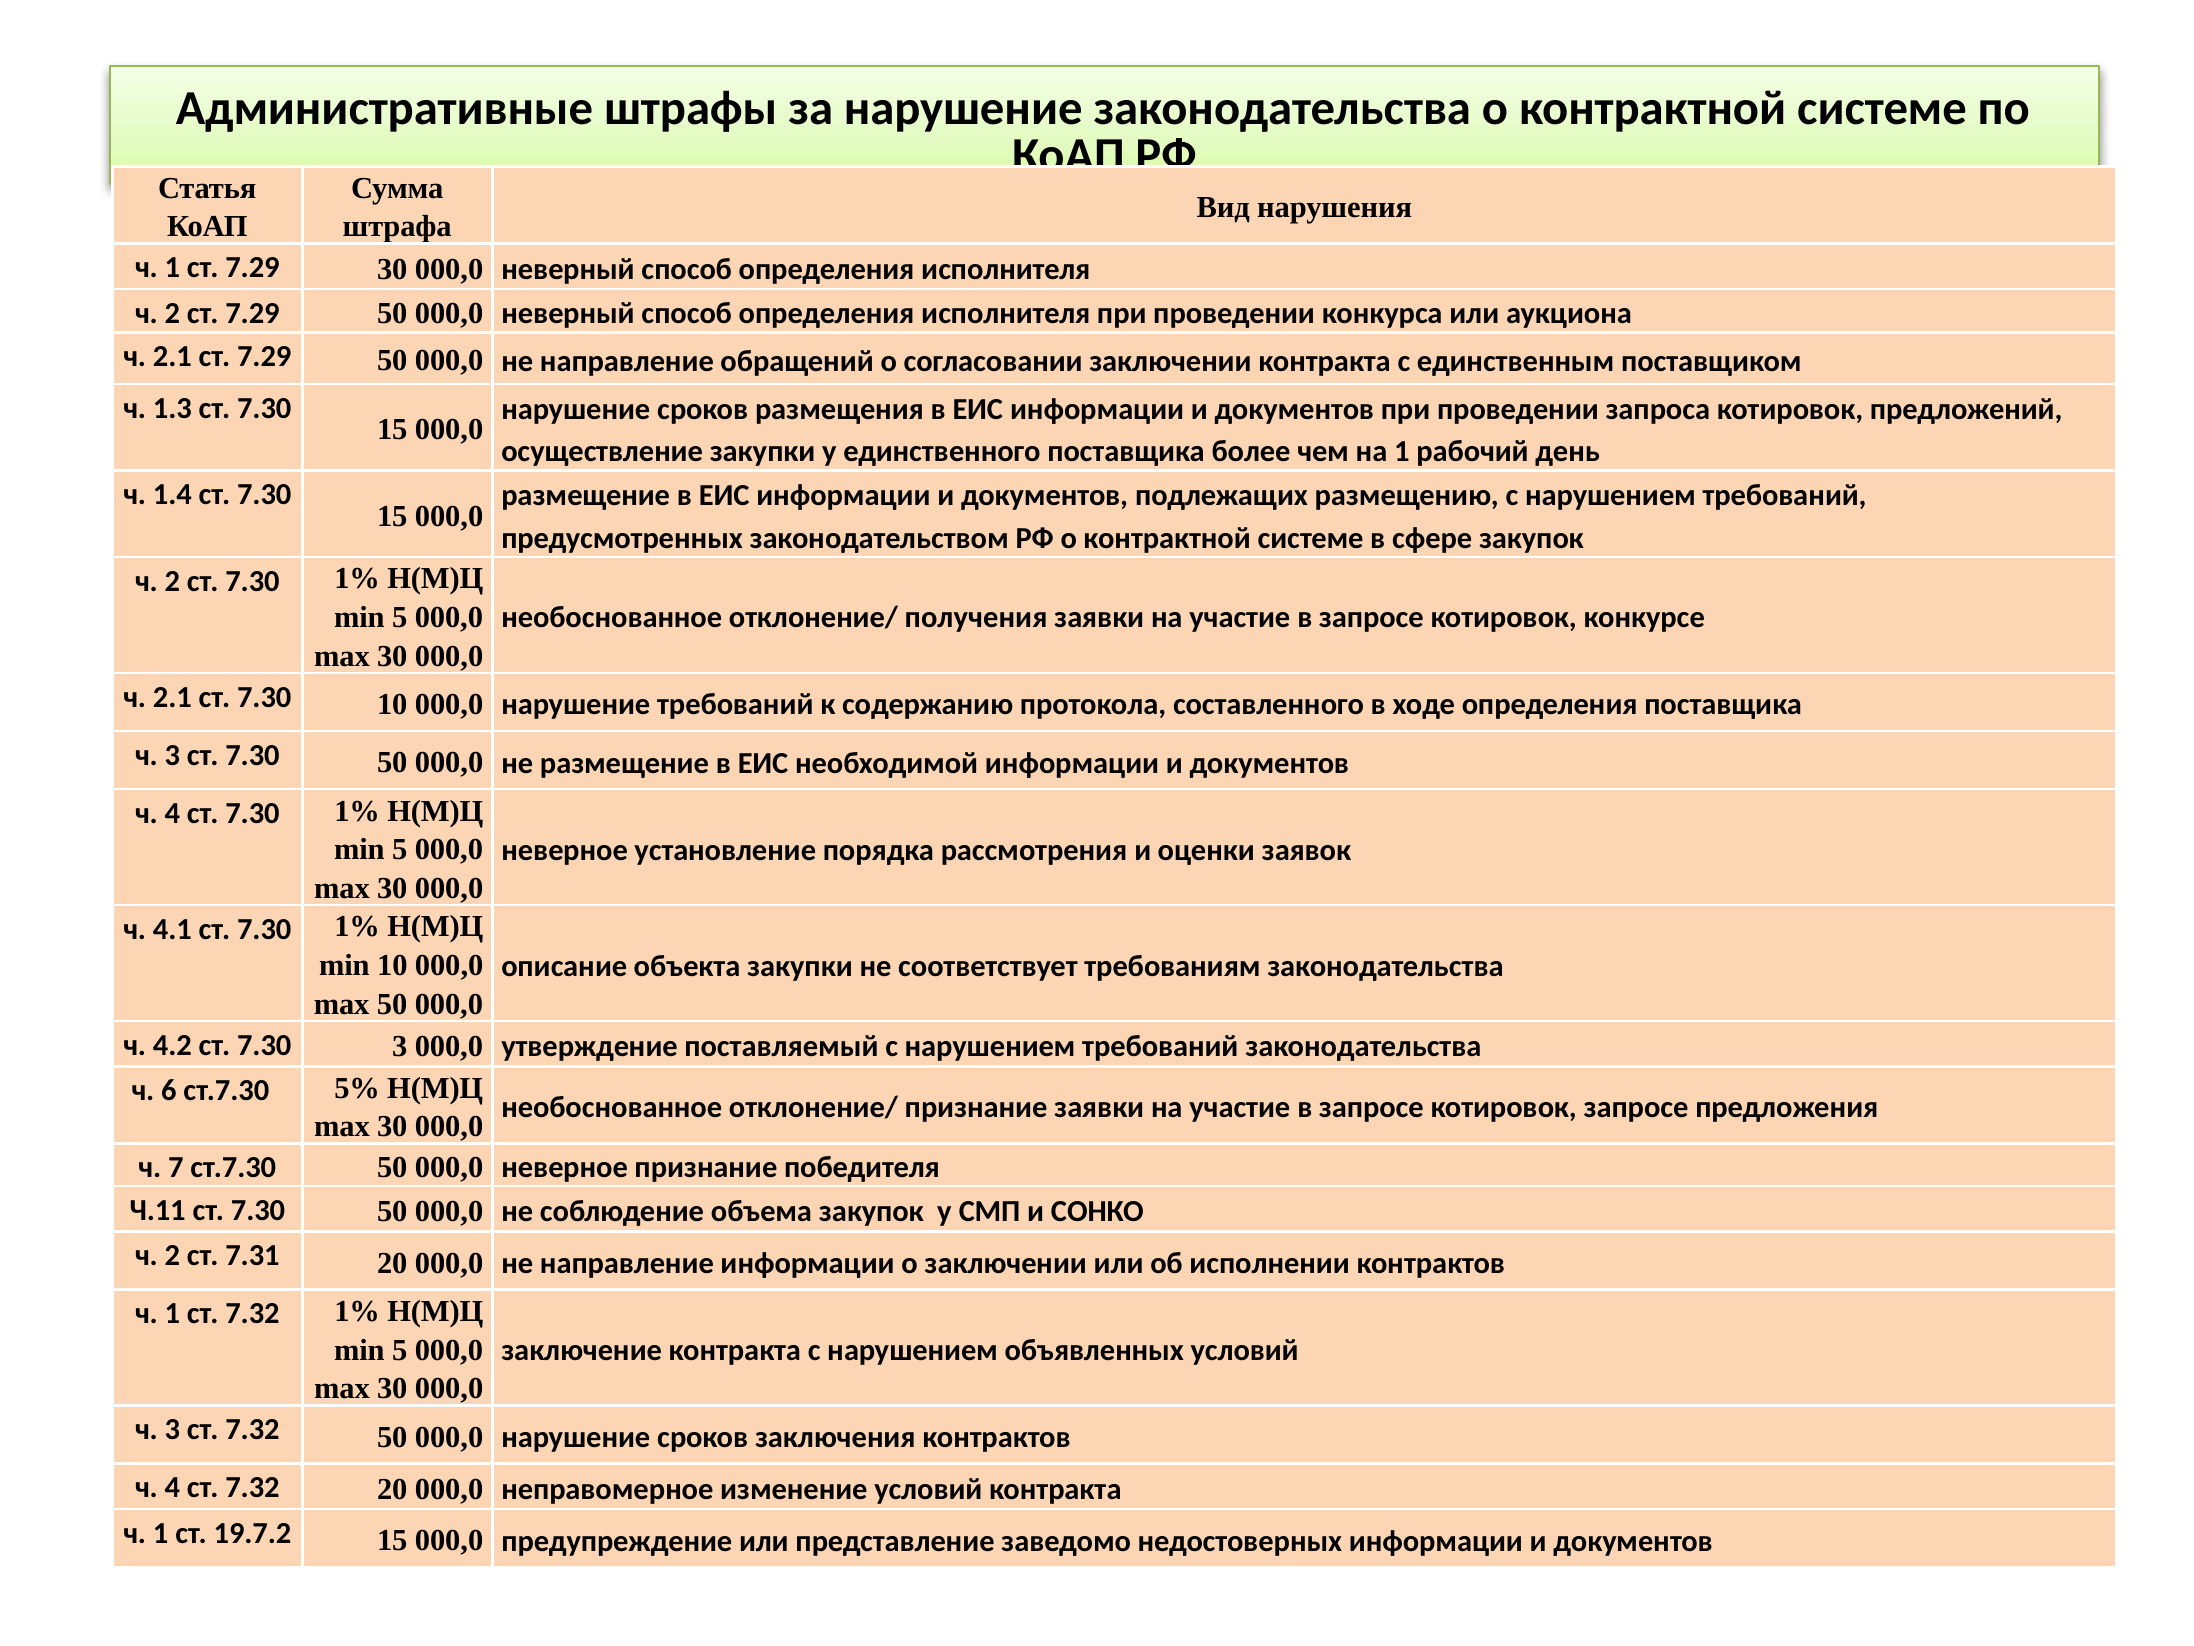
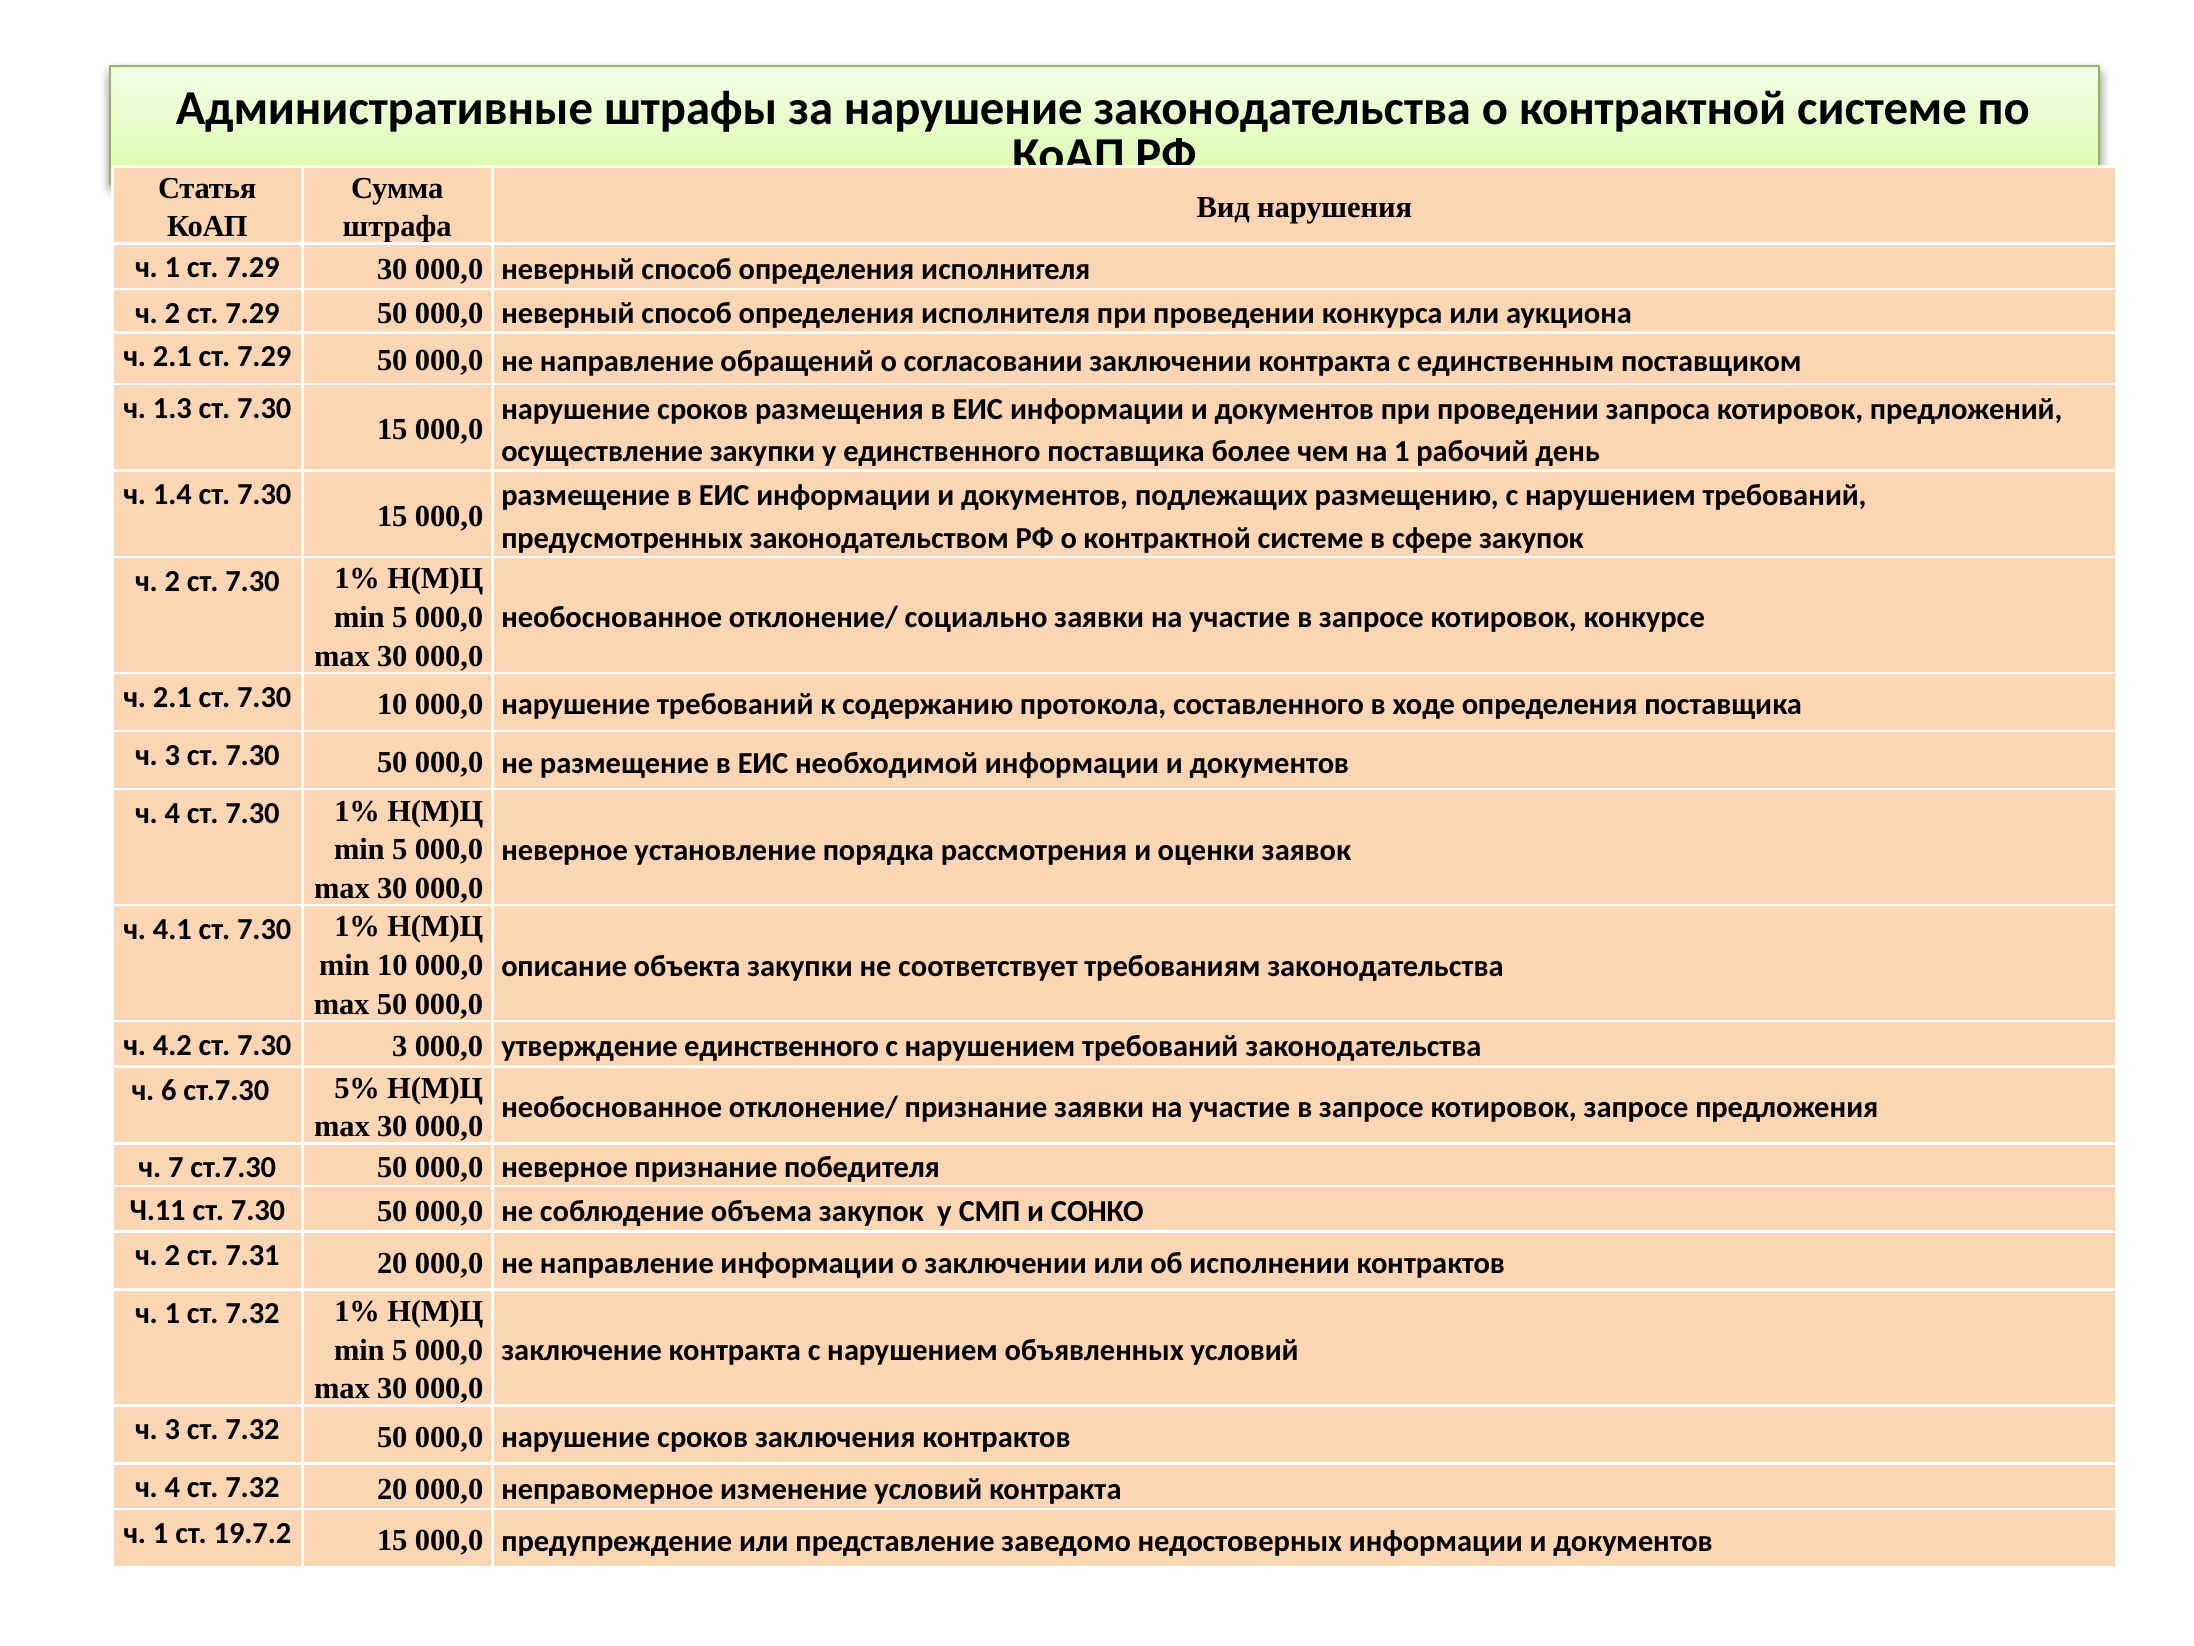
получения: получения -> социально
утверждение поставляемый: поставляемый -> единственного
